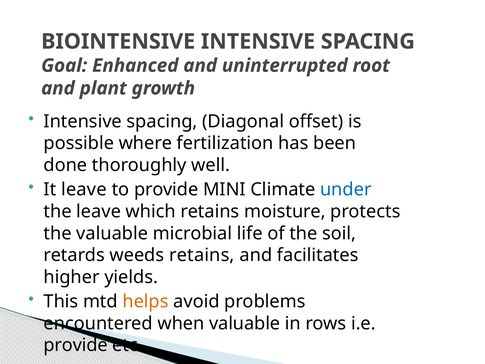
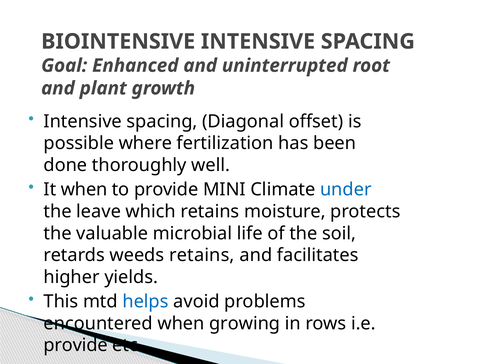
It leave: leave -> when
helps colour: orange -> blue
when valuable: valuable -> growing
